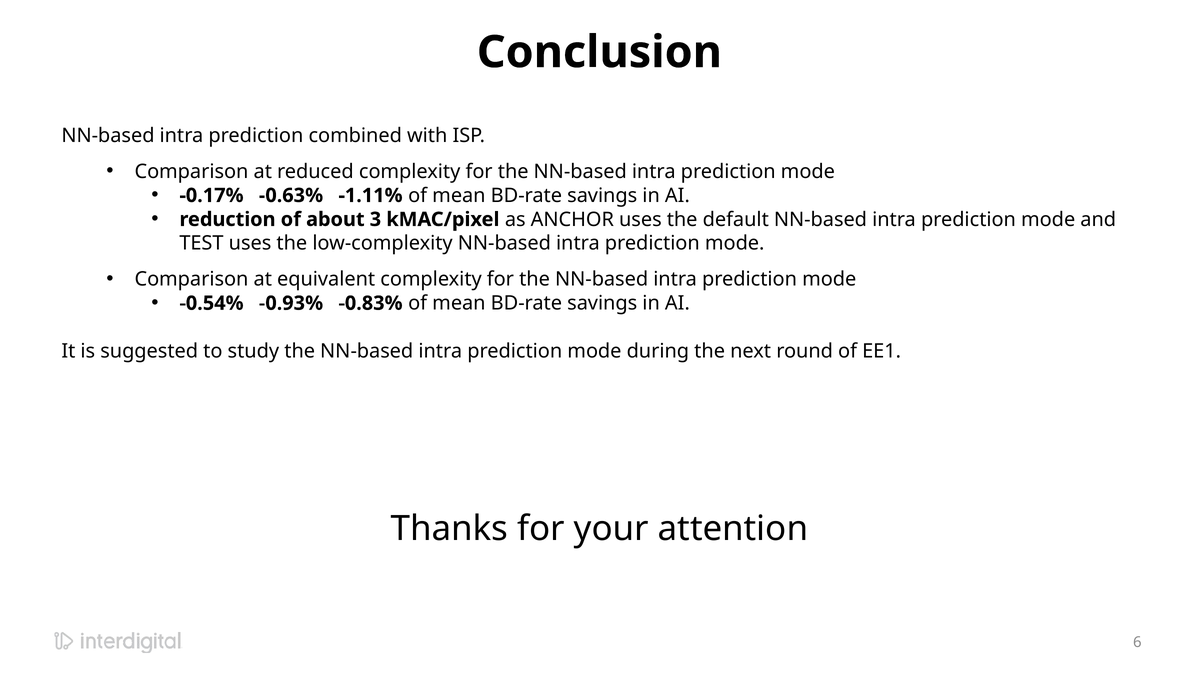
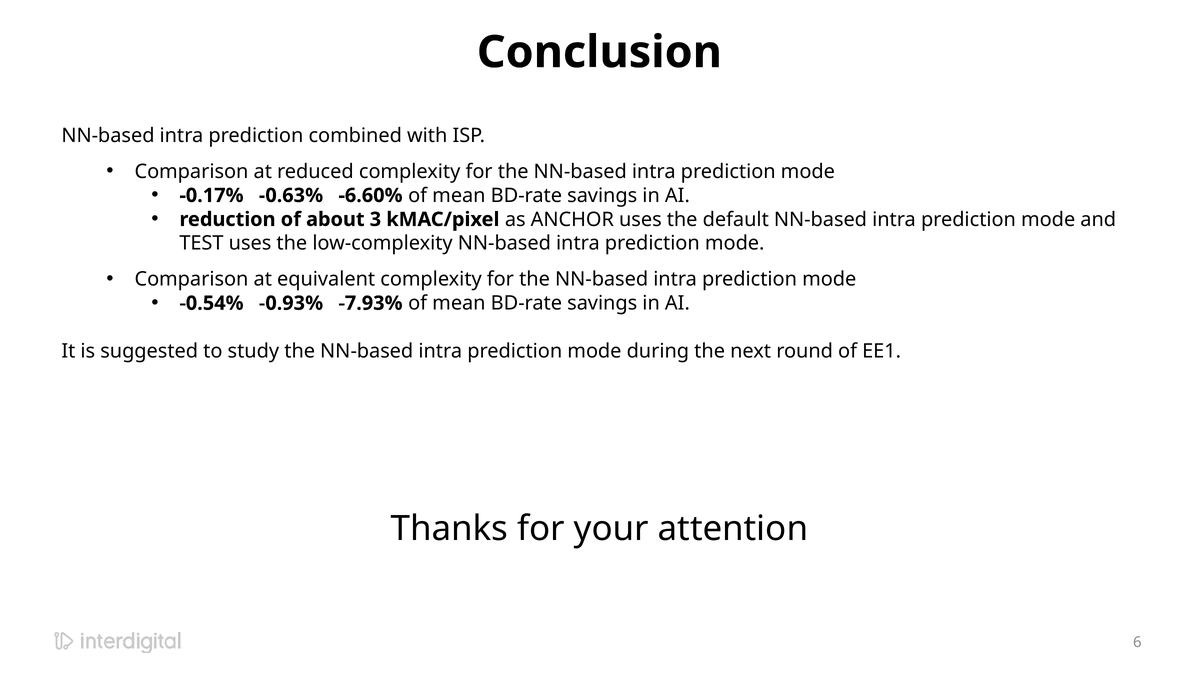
-1.11%: -1.11% -> -6.60%
-0.83%: -0.83% -> -7.93%
